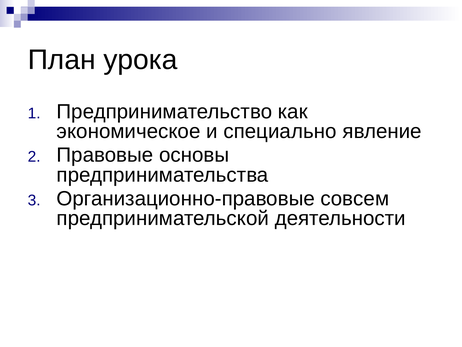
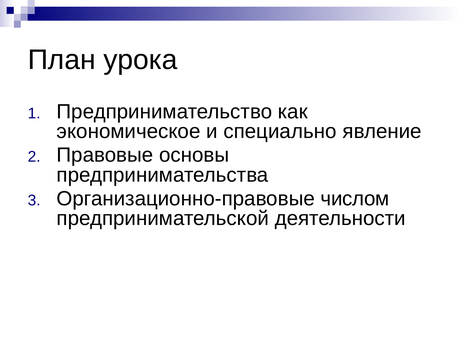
совсем: совсем -> числом
